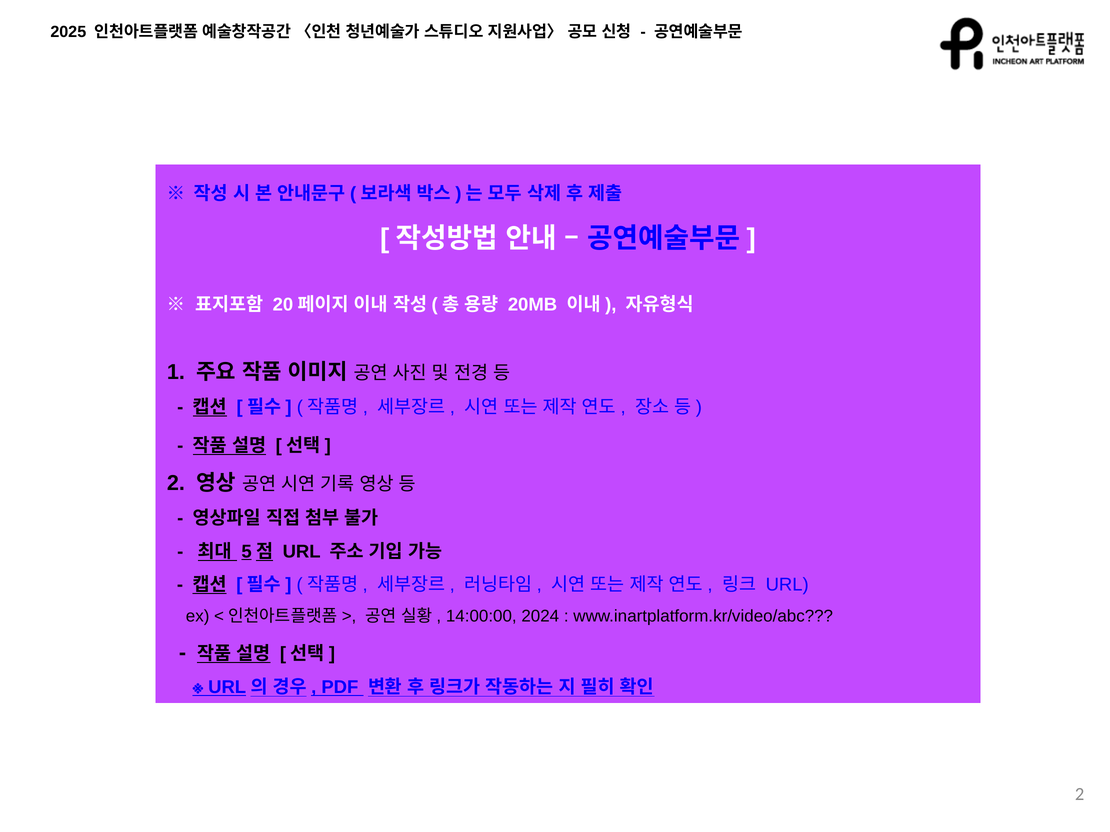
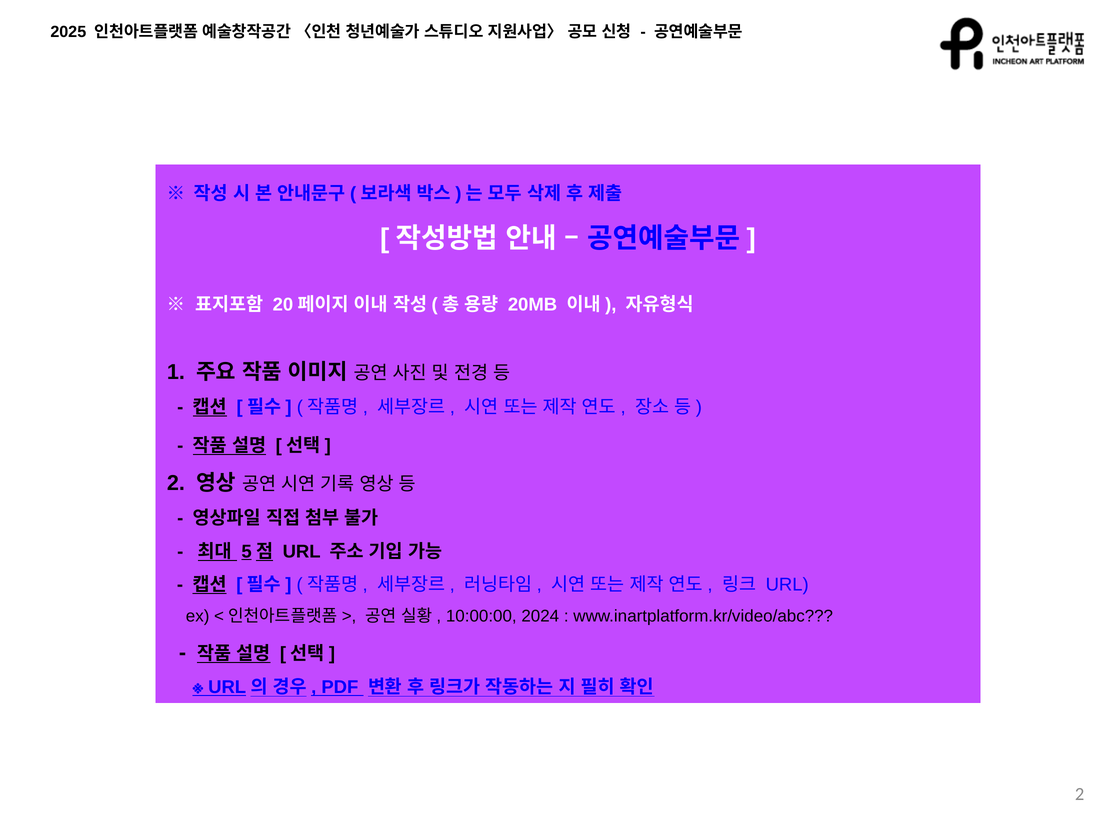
14:00:00: 14:00:00 -> 10:00:00
